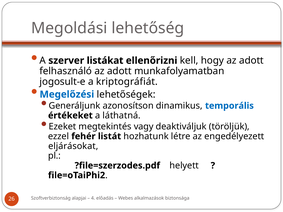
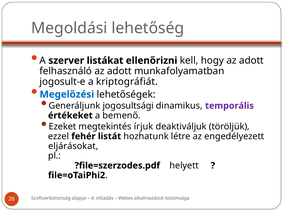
azonosítson: azonosítson -> jogosultsági
temporális colour: blue -> purple
láthatná: láthatná -> bemenő
vagy: vagy -> írjuk
